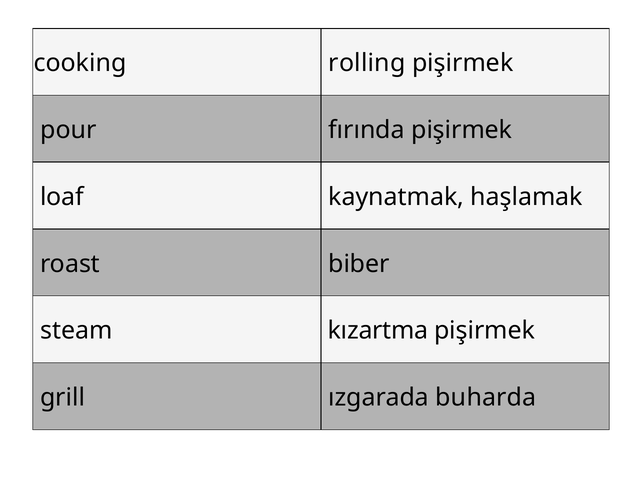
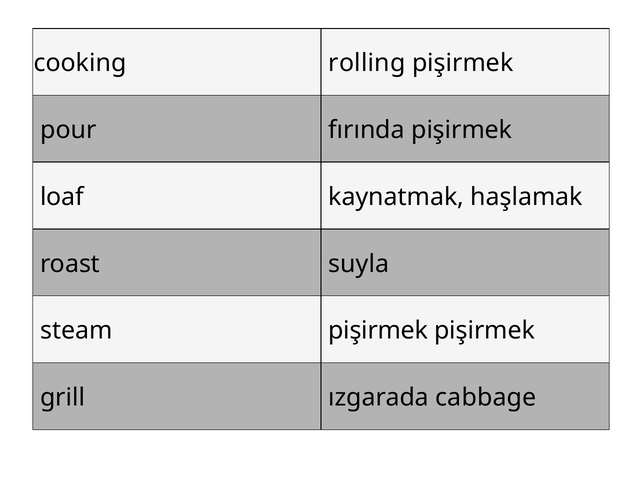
biber: biber -> suyla
steam kızartma: kızartma -> pişirmek
buharda: buharda -> cabbage
